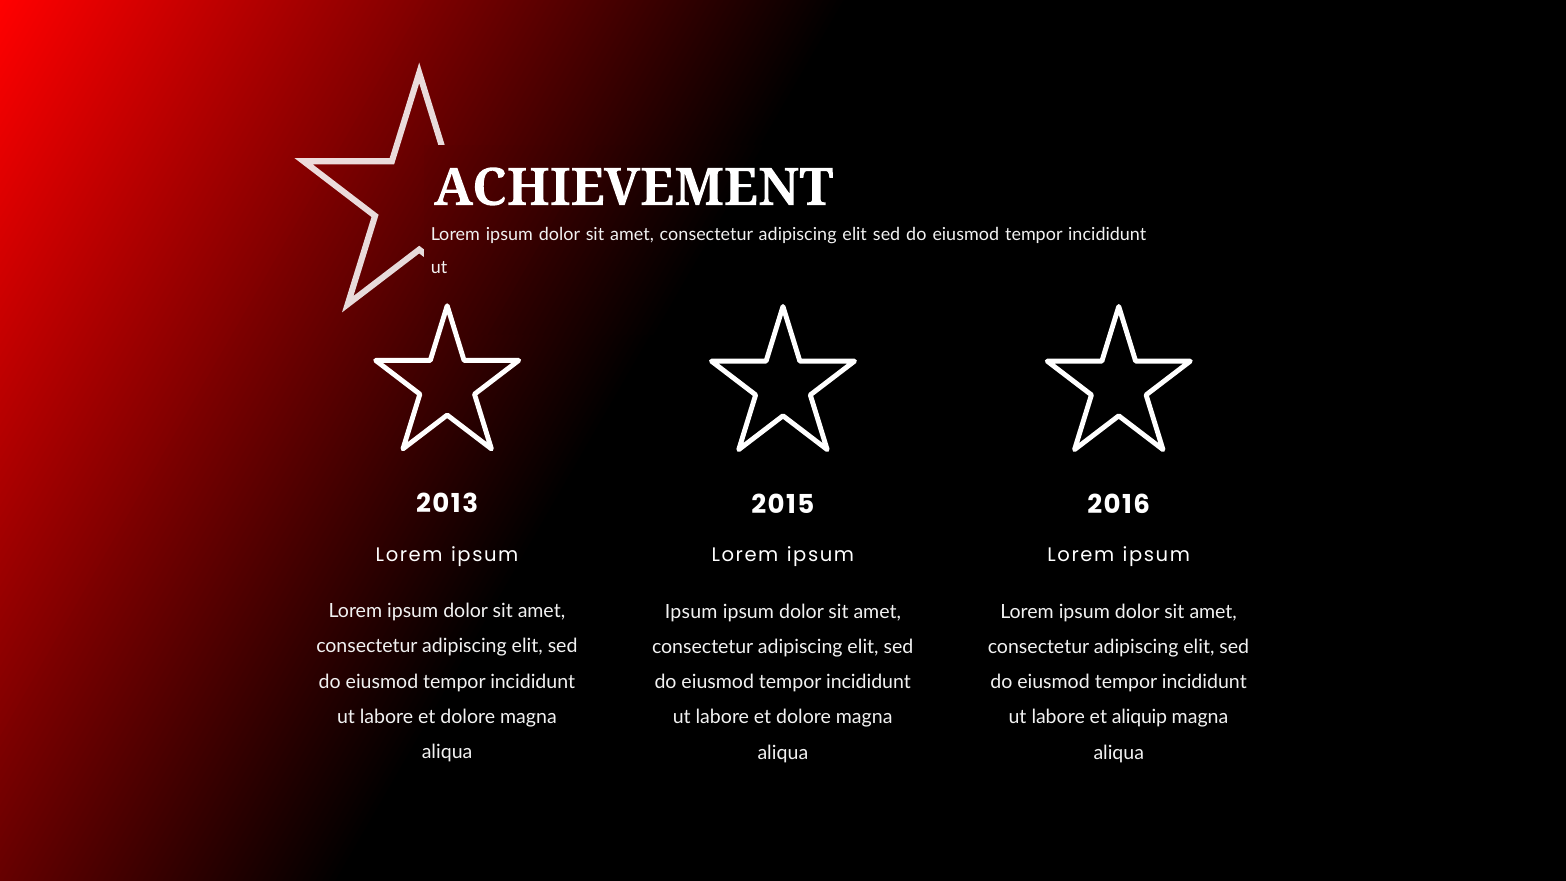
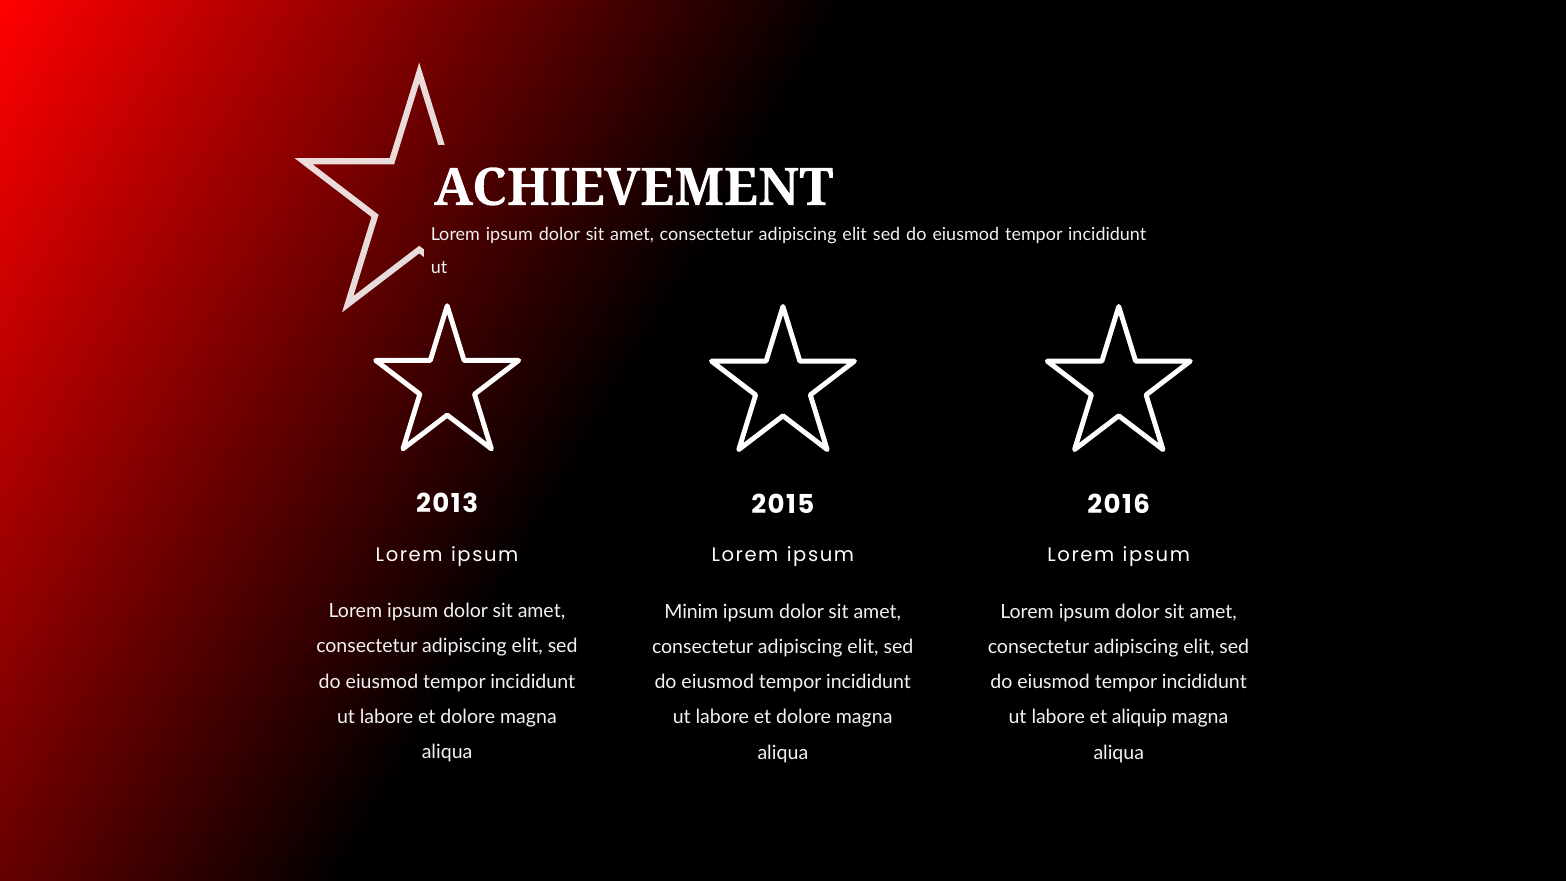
Ipsum at (691, 612): Ipsum -> Minim
